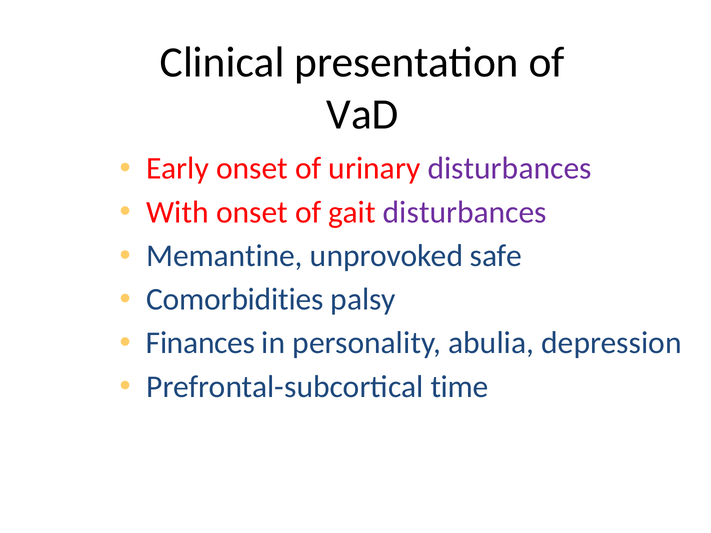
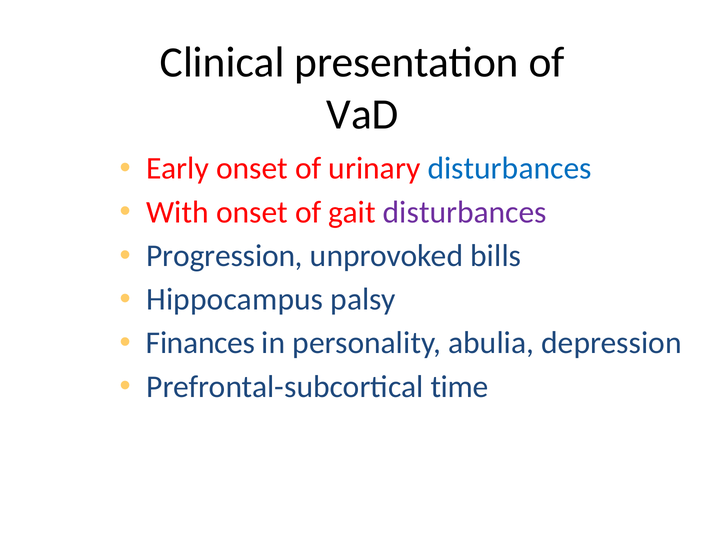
disturbances at (510, 169) colour: purple -> blue
Memantine: Memantine -> Progression
safe: safe -> bills
Comorbidities: Comorbidities -> Hippocampus
